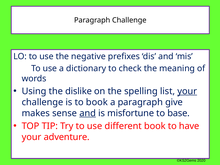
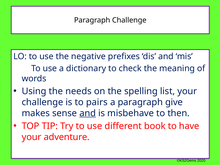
dislike: dislike -> needs
your at (187, 91) underline: present -> none
to book: book -> pairs
misfortune: misfortune -> misbehave
base: base -> then
